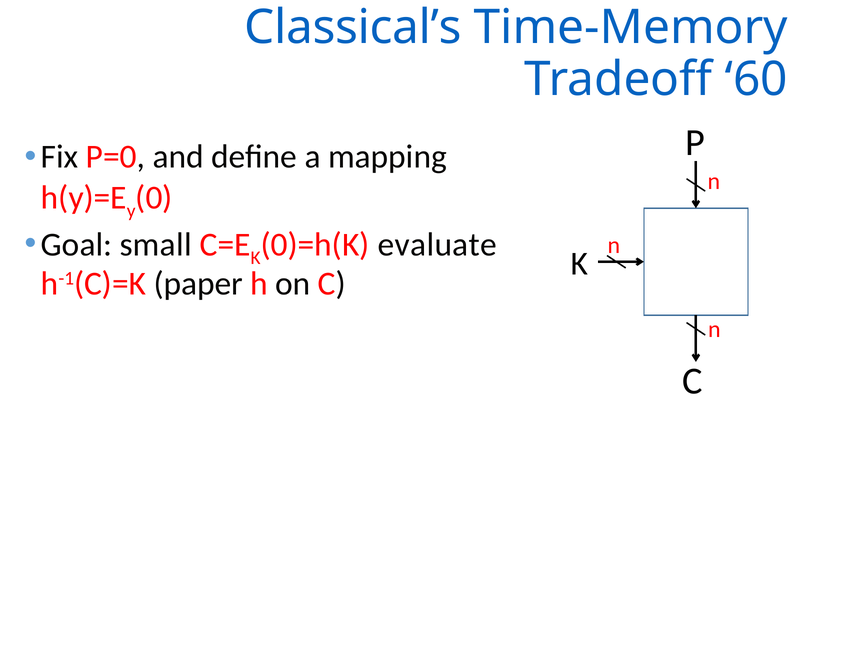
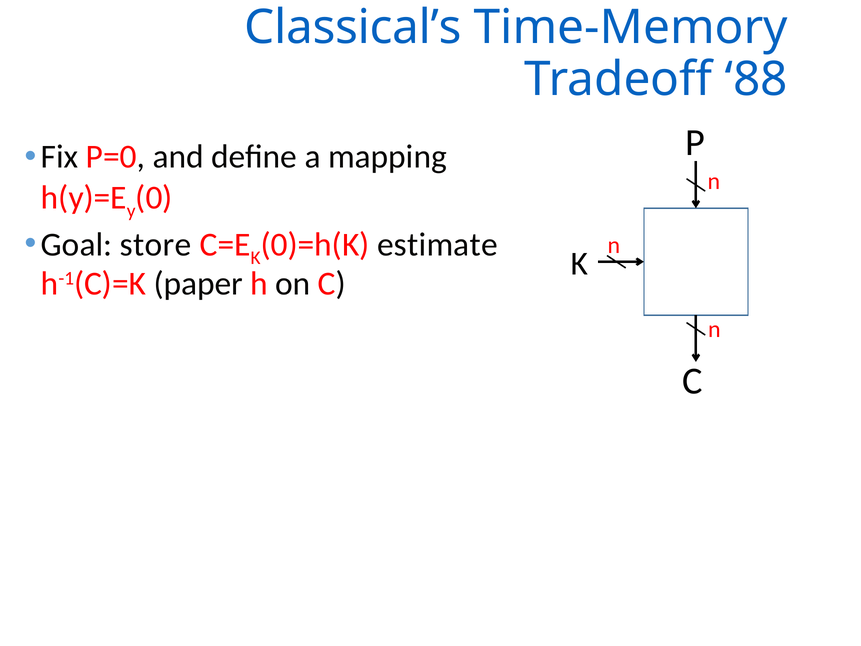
60: 60 -> 88
small: small -> store
evaluate: evaluate -> estimate
